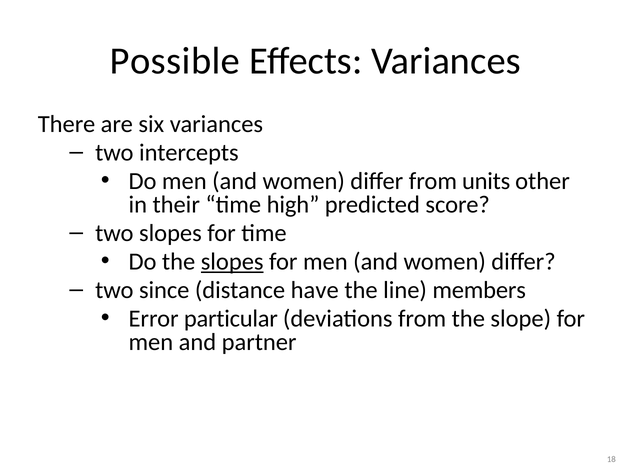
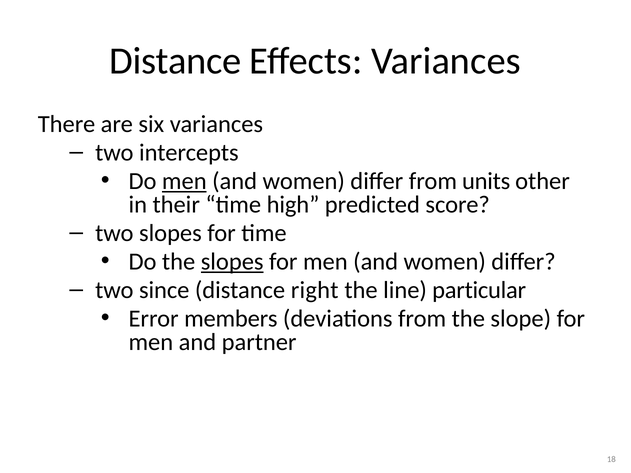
Possible at (175, 61): Possible -> Distance
men at (184, 181) underline: none -> present
have: have -> right
members: members -> particular
particular: particular -> members
